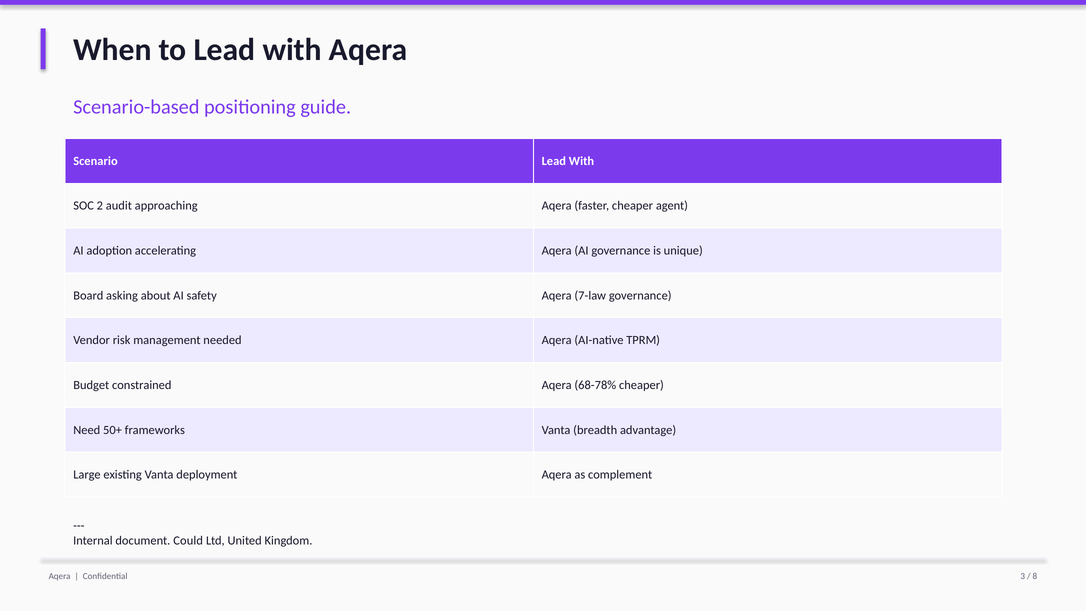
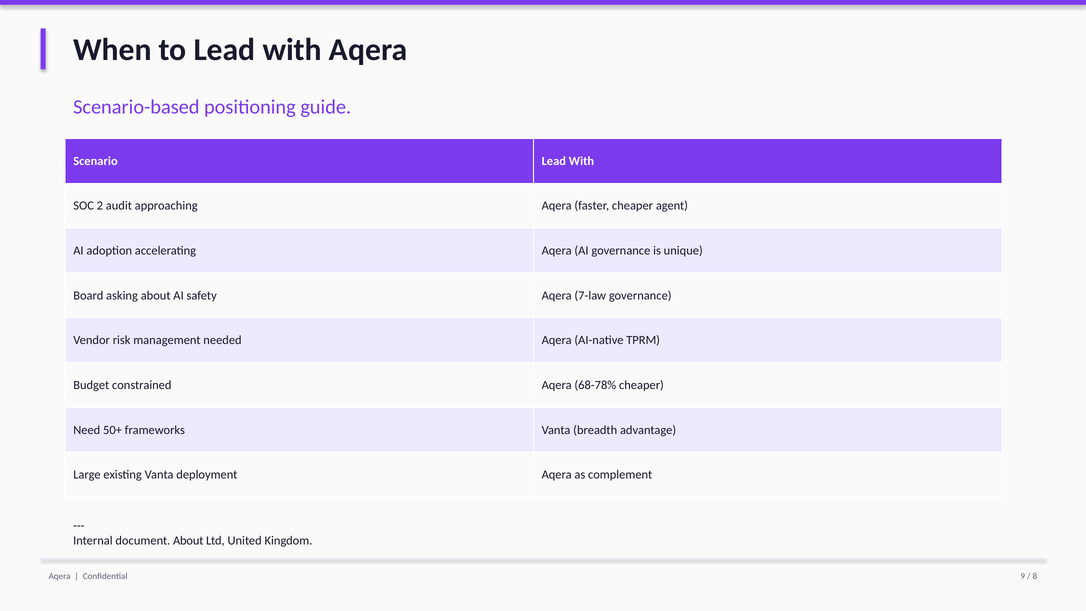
document Could: Could -> About
3: 3 -> 9
